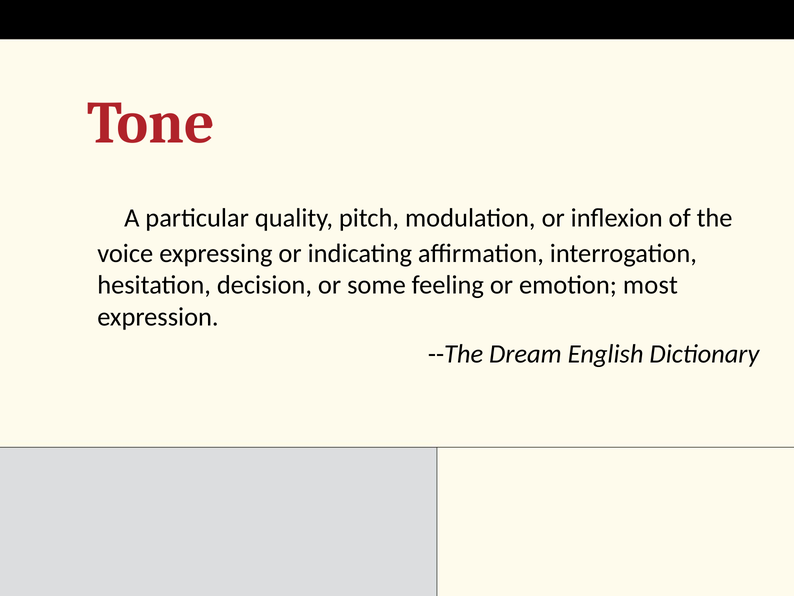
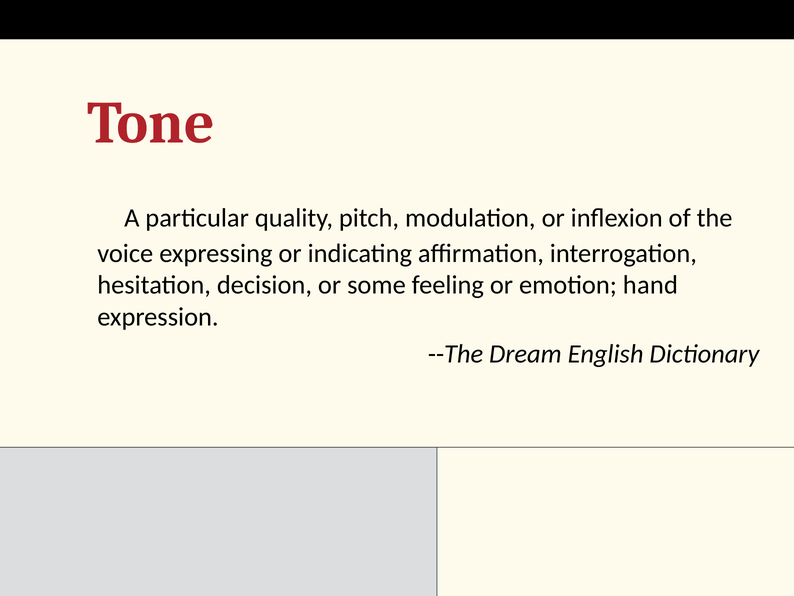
most: most -> hand
